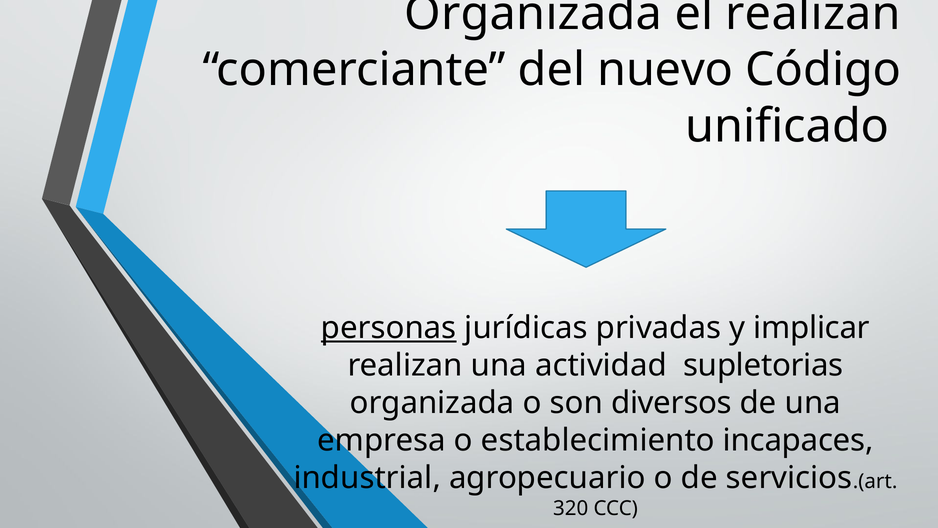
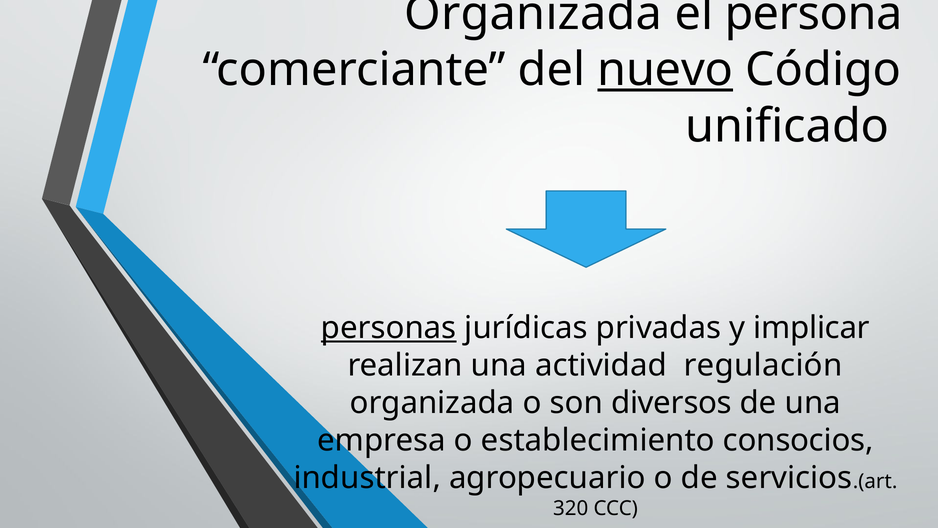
el realizan: realizan -> persona
nuevo underline: none -> present
supletorias: supletorias -> regulación
incapaces: incapaces -> consocios
